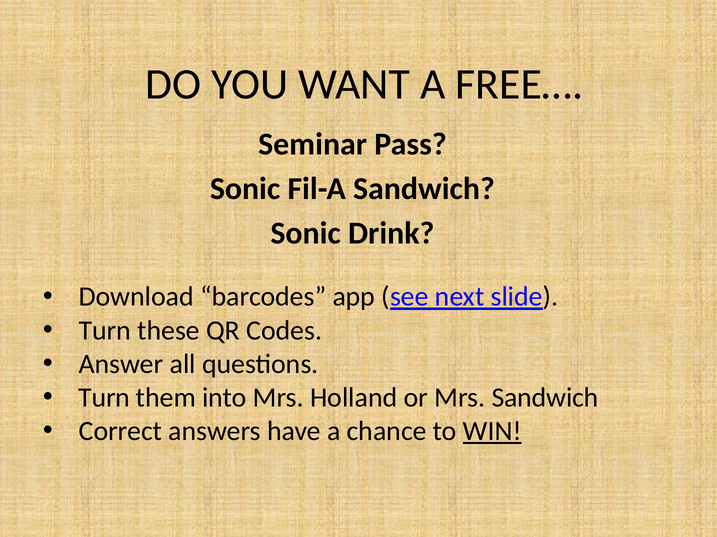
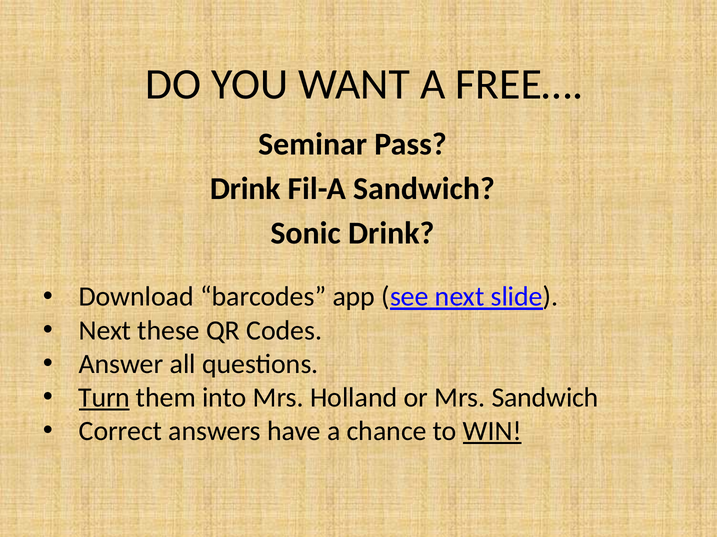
Sonic at (245, 189): Sonic -> Drink
Turn at (105, 331): Turn -> Next
Turn at (104, 398) underline: none -> present
